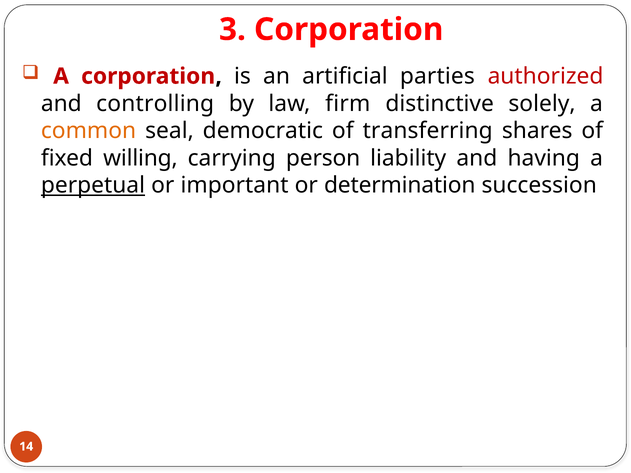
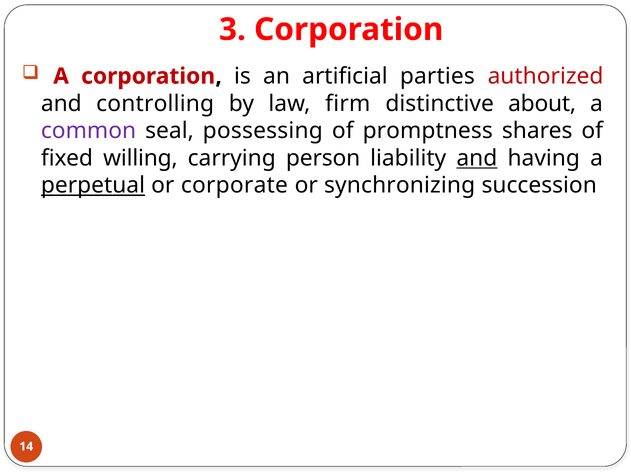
solely: solely -> about
common colour: orange -> purple
democratic: democratic -> possessing
transferring: transferring -> promptness
and at (477, 158) underline: none -> present
important: important -> corporate
determination: determination -> synchronizing
